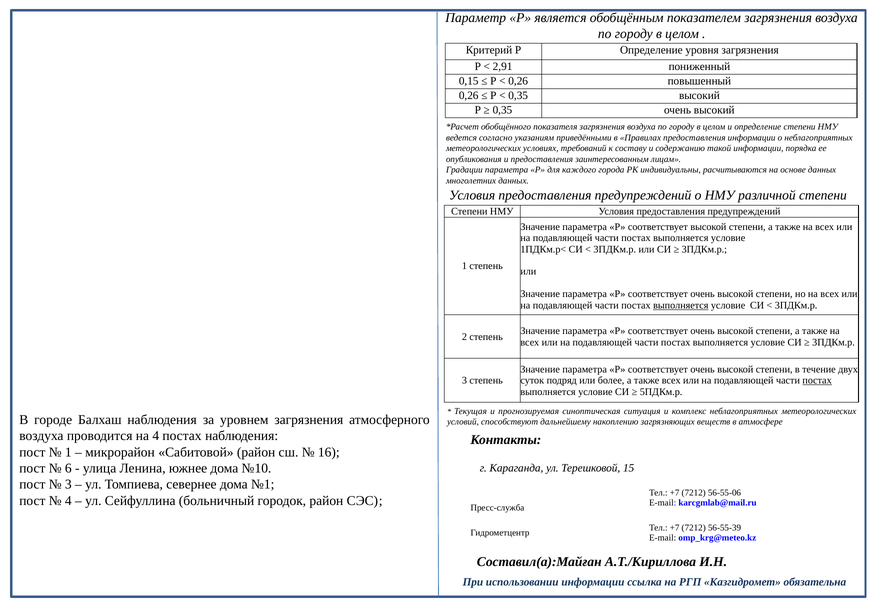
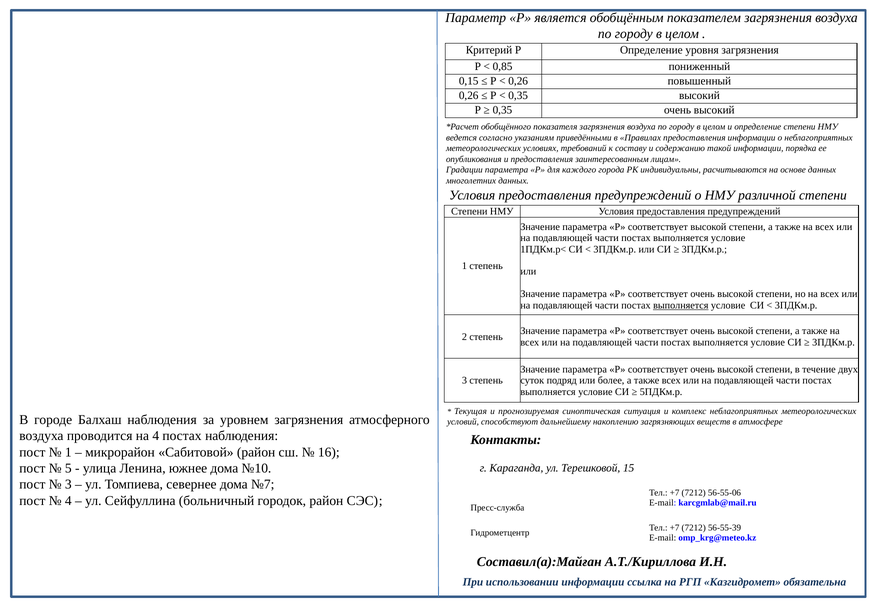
2,91: 2,91 -> 0,85
постах at (817, 381) underline: present -> none
6: 6 -> 5
№1: №1 -> №7
